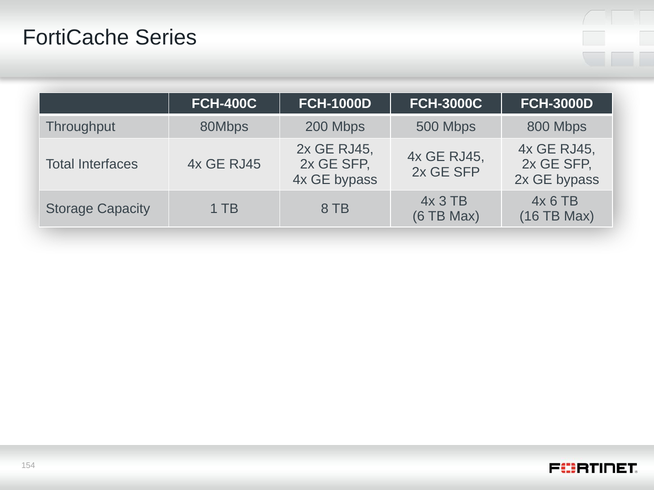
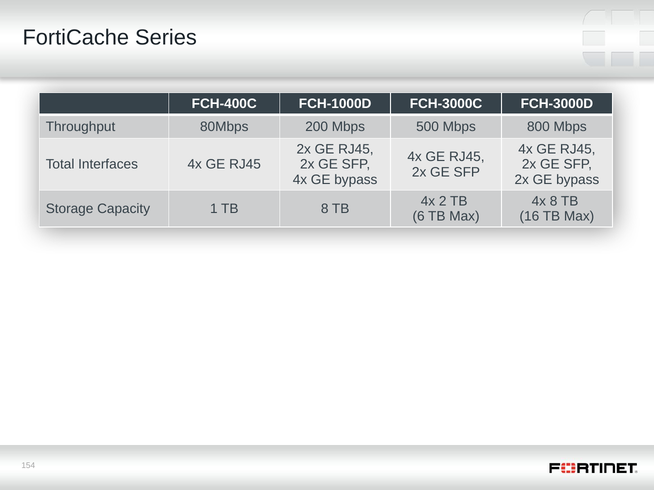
3: 3 -> 2
4x 6: 6 -> 8
